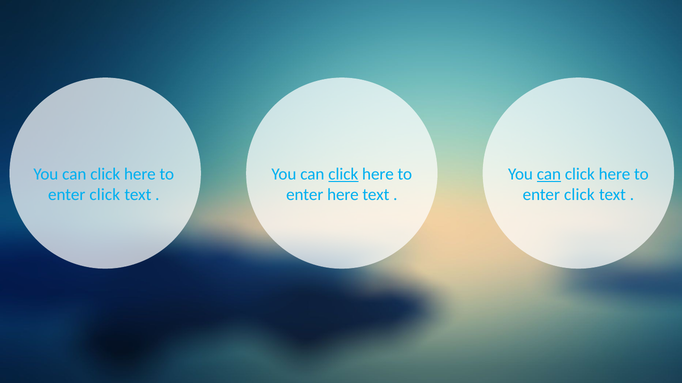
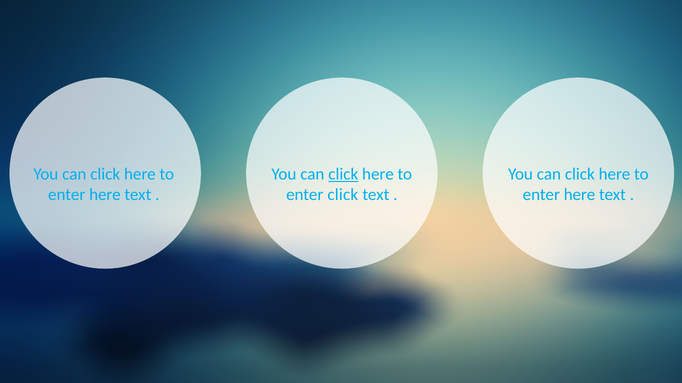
can at (549, 174) underline: present -> none
click at (105, 195): click -> here
enter here: here -> click
click at (579, 195): click -> here
